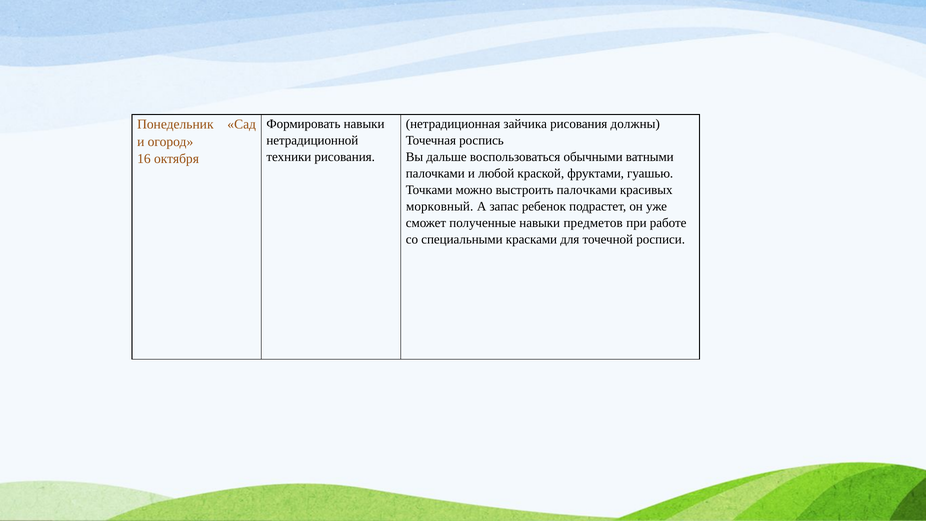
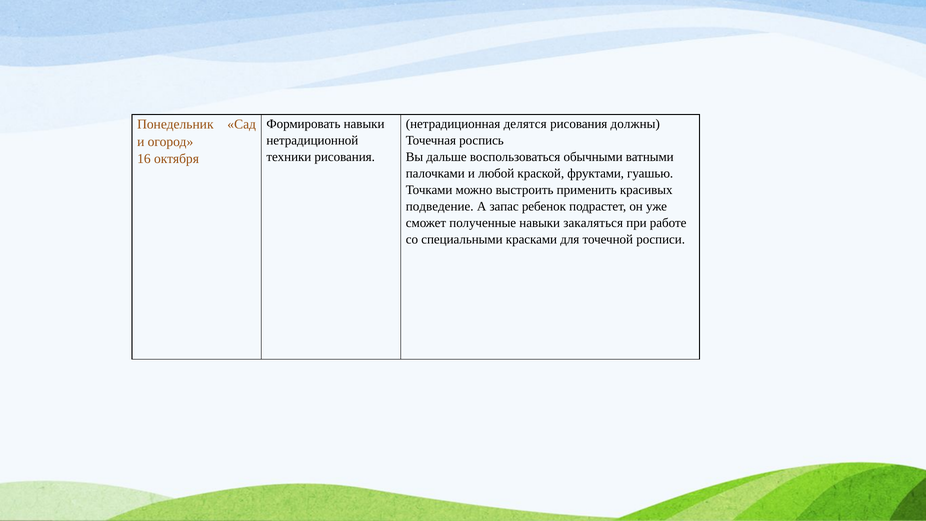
зайчика: зайчика -> делятся
выстроить палочками: палочками -> применить
морковный: морковный -> подведение
предметов: предметов -> закаляться
